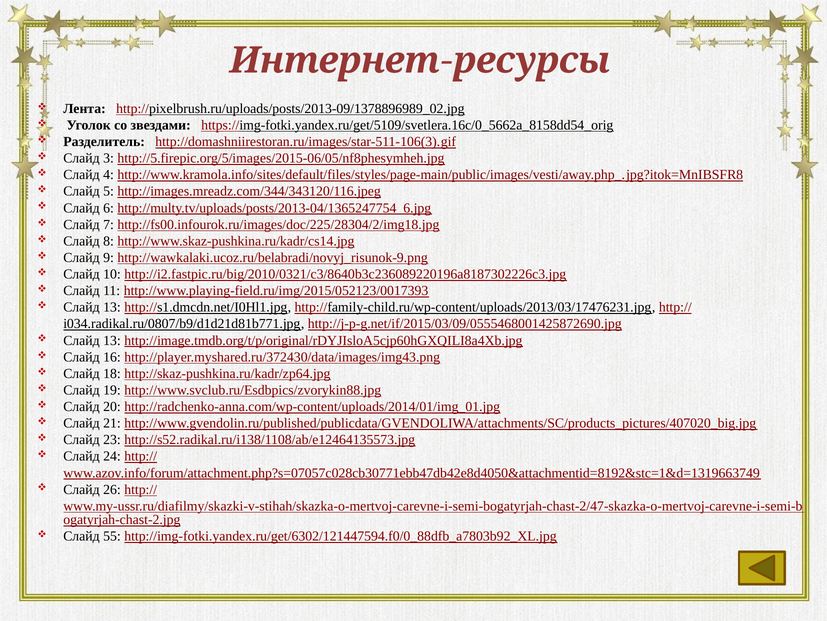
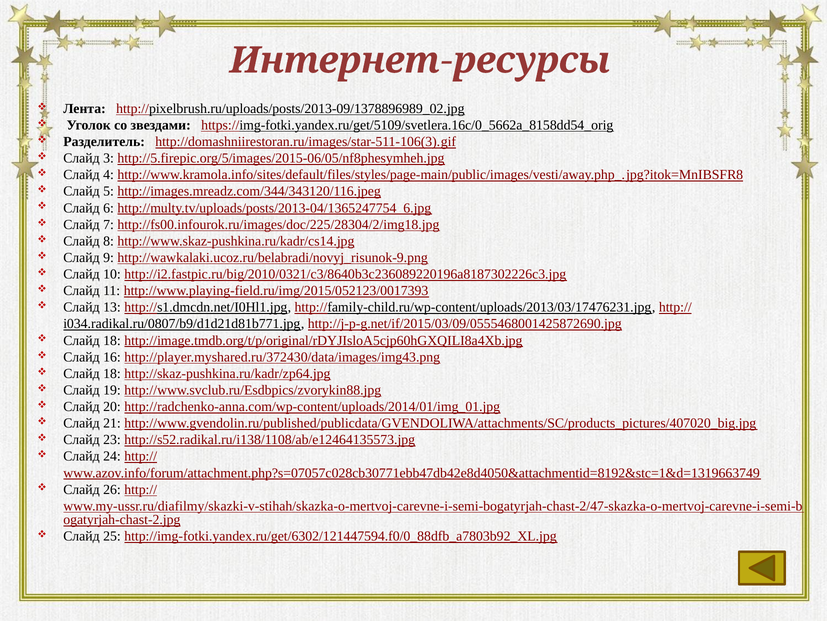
13 at (112, 340): 13 -> 18
55: 55 -> 25
